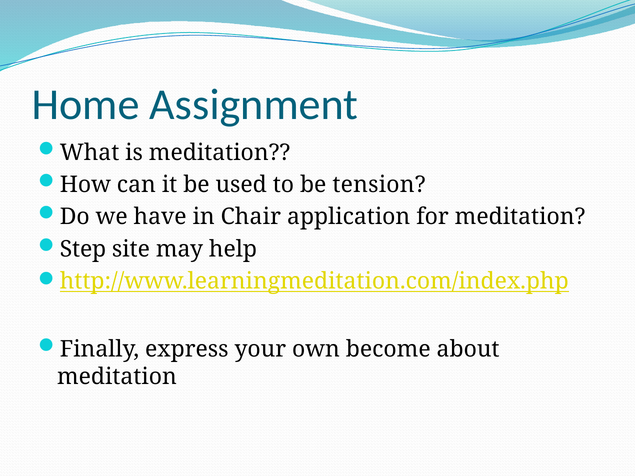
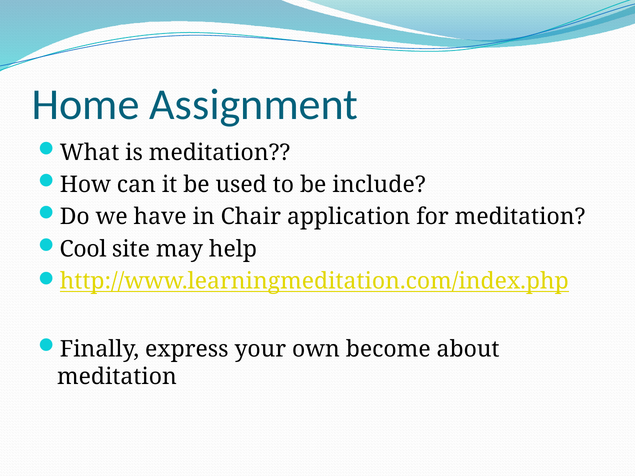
tension: tension -> include
Step: Step -> Cool
